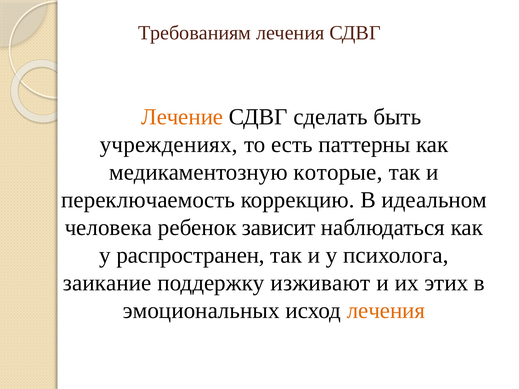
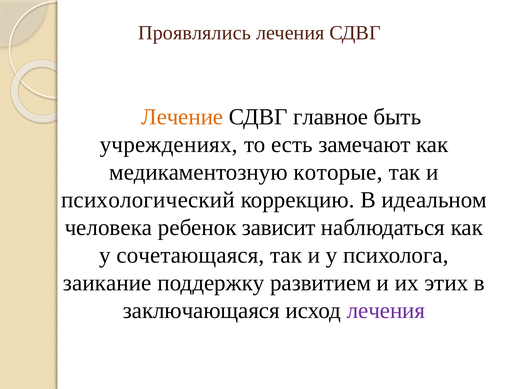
Требованиям: Требованиям -> Проявлялись
сделать: сделать -> главное
паттерны: паттерны -> замечают
переключаемость: переключаемость -> психологический
распространен: распространен -> сочетающаяся
изживают: изживают -> развитием
эмоциональных: эмоциональных -> заключающаяся
лечения at (386, 311) colour: orange -> purple
